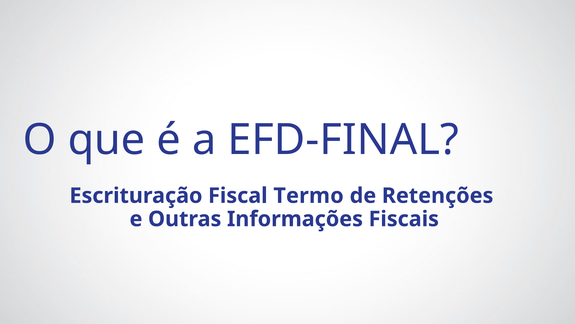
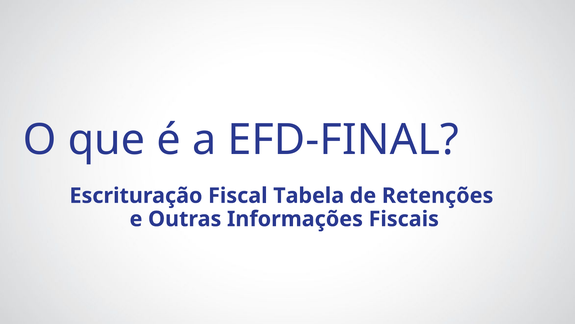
Termo: Termo -> Tabela
